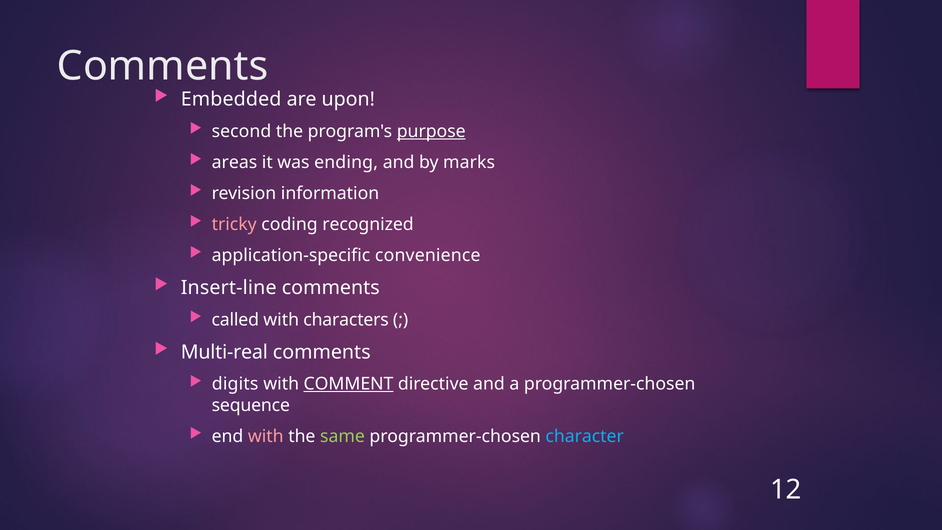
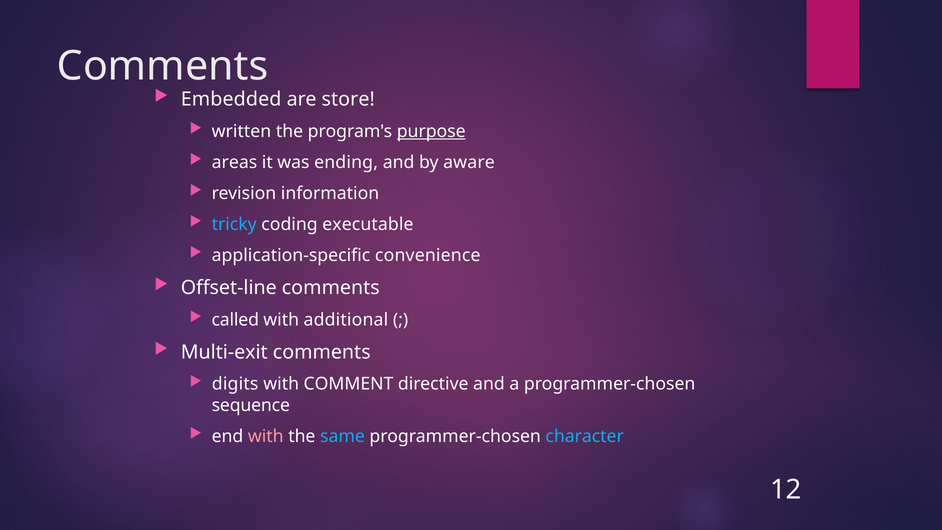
upon: upon -> store
second: second -> written
marks: marks -> aware
tricky colour: pink -> light blue
recognized: recognized -> executable
Insert-line: Insert-line -> Offset-line
characters: characters -> additional
Multi-real: Multi-real -> Multi-exit
COMMENT underline: present -> none
same colour: light green -> light blue
